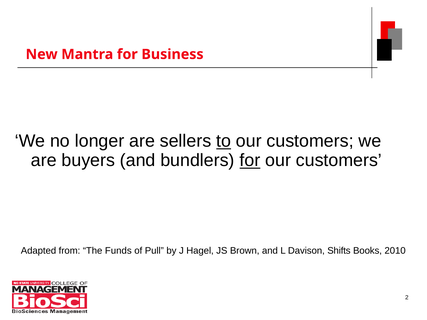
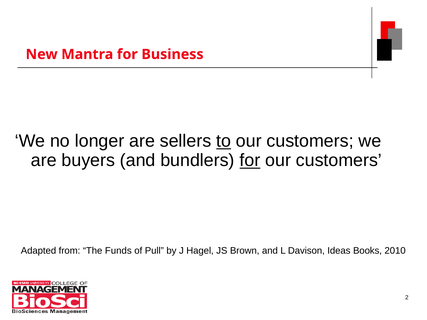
Shifts: Shifts -> Ideas
